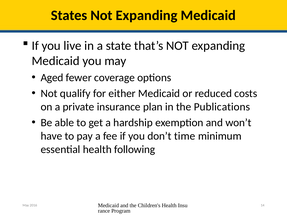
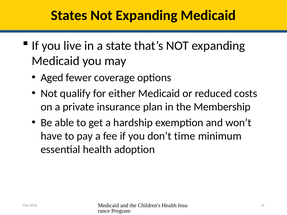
Publications: Publications -> Membership
following: following -> adoption
